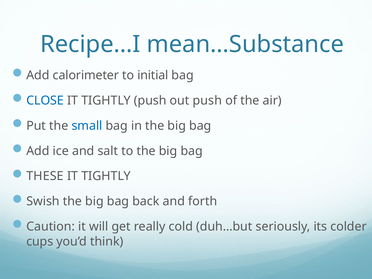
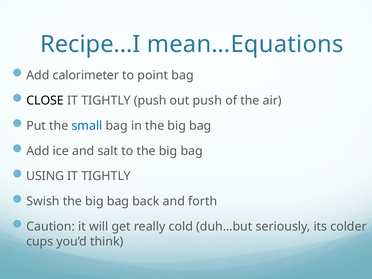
mean…Substance: mean…Substance -> mean…Equations
initial: initial -> point
CLOSE colour: blue -> black
THESE: THESE -> USING
